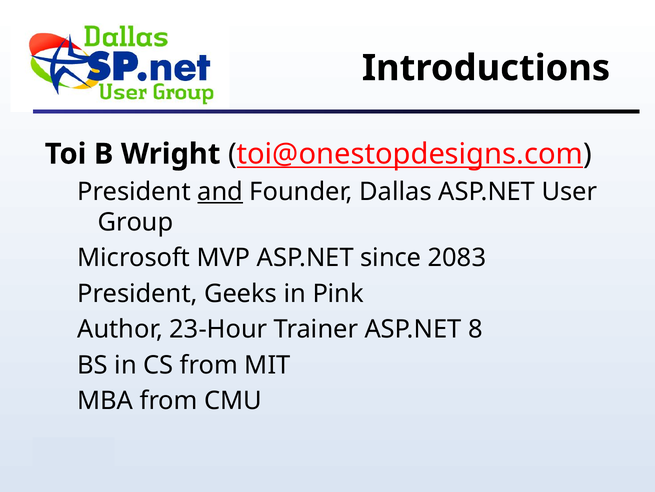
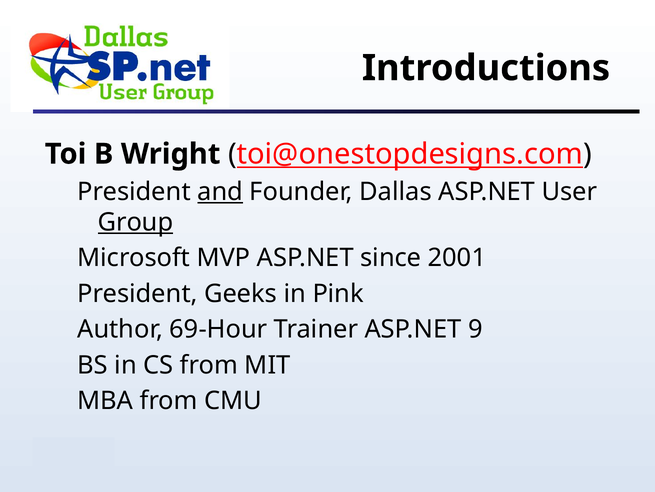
Group underline: none -> present
2083: 2083 -> 2001
23-Hour: 23-Hour -> 69-Hour
8: 8 -> 9
